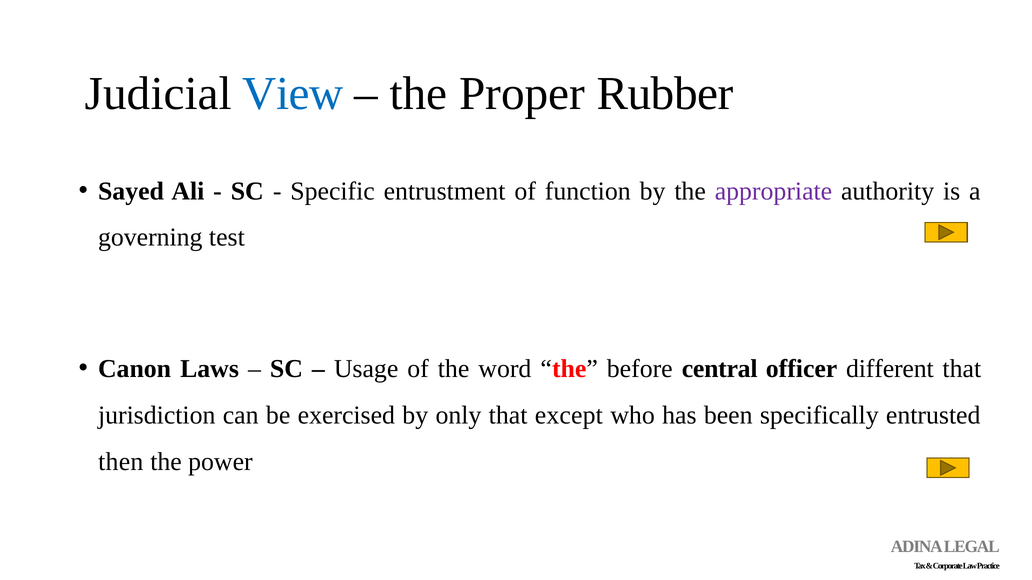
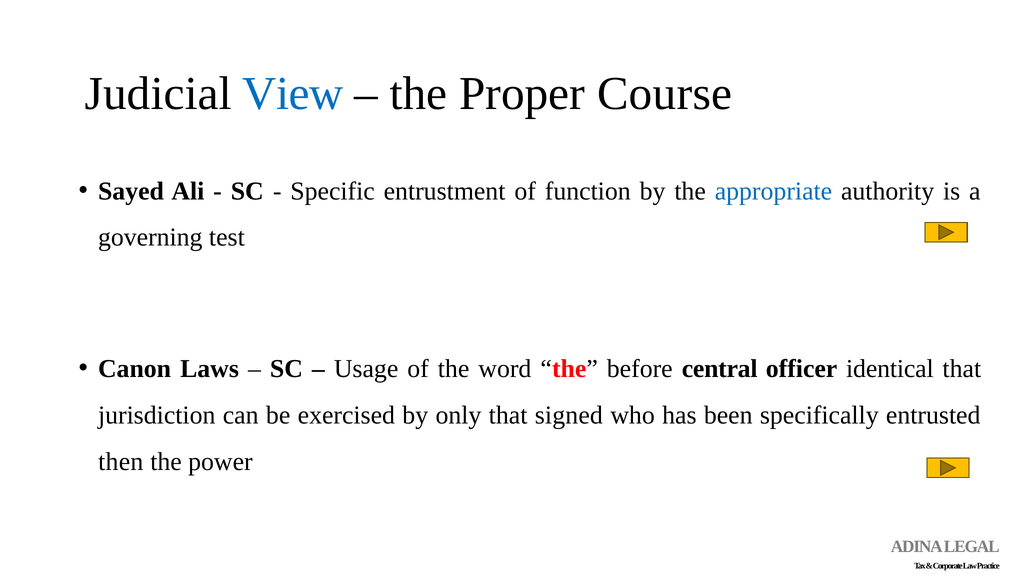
Rubber: Rubber -> Course
appropriate colour: purple -> blue
different: different -> identical
except: except -> signed
